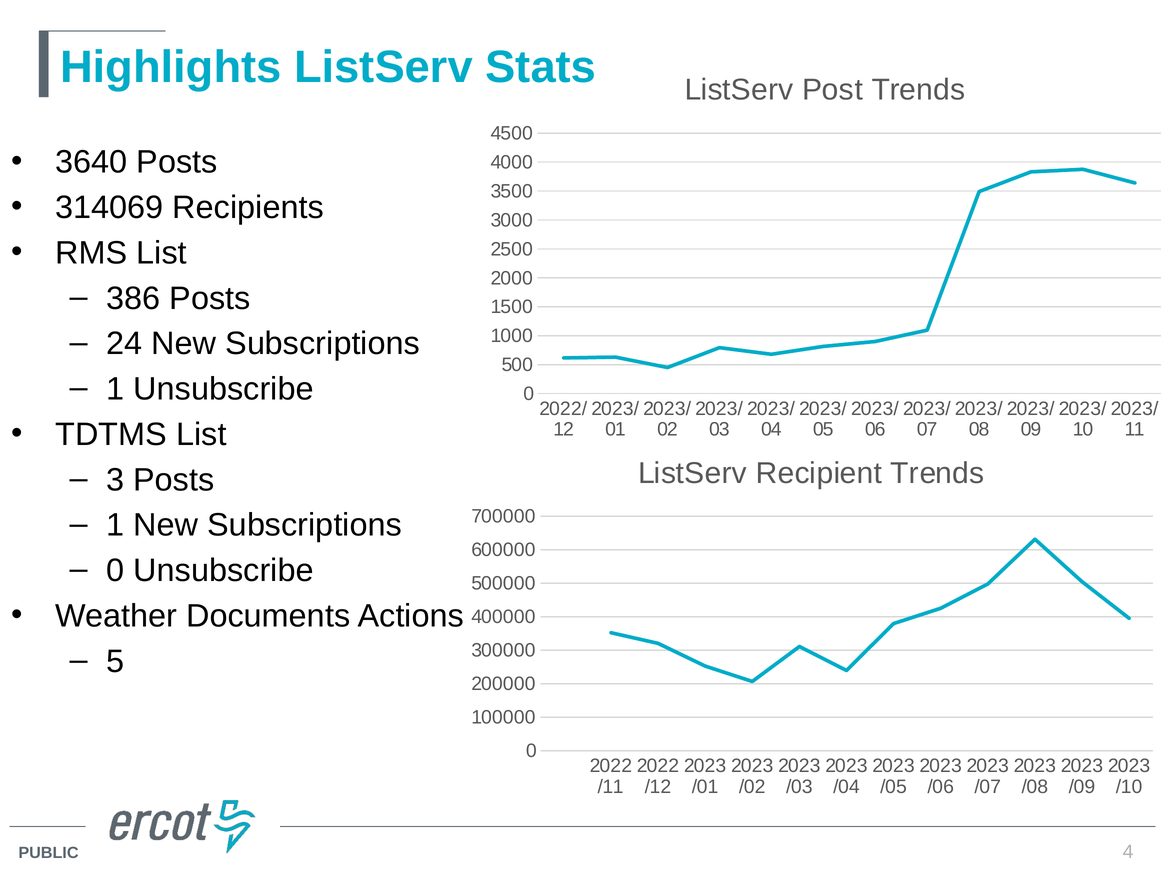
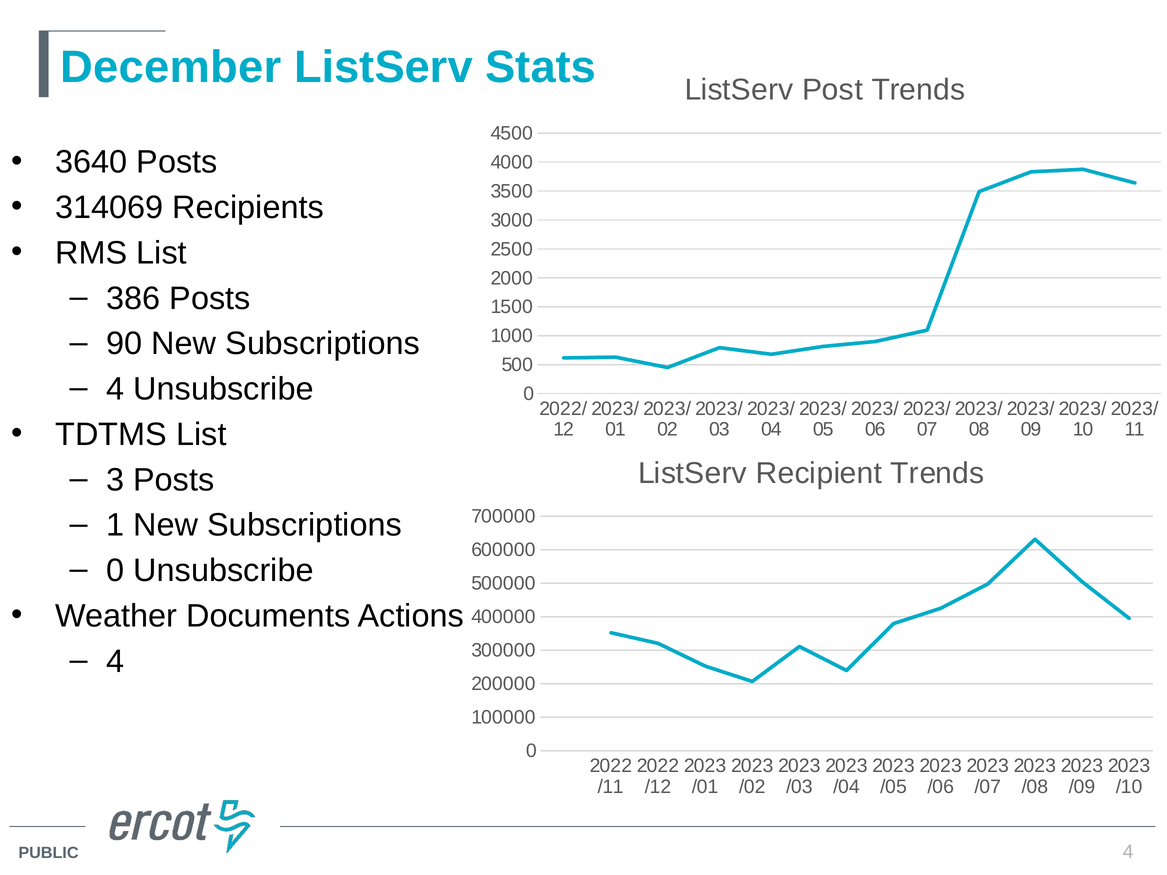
Highlights: Highlights -> December
24: 24 -> 90
1 at (115, 389): 1 -> 4
5 at (115, 662): 5 -> 4
